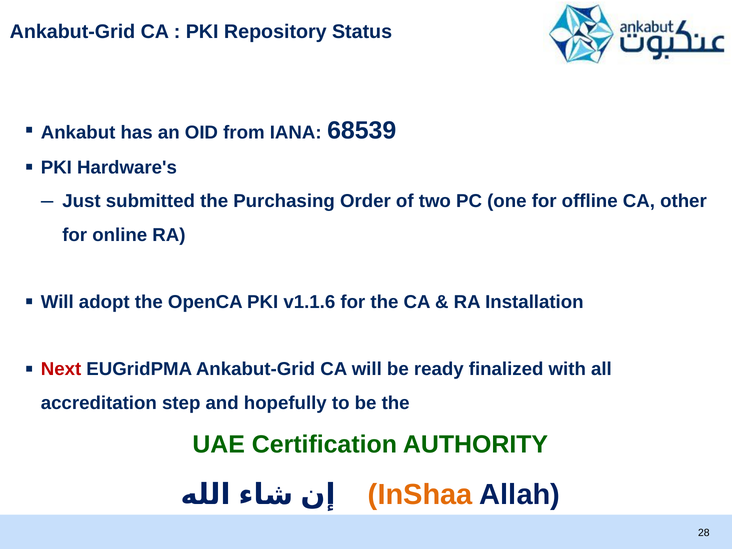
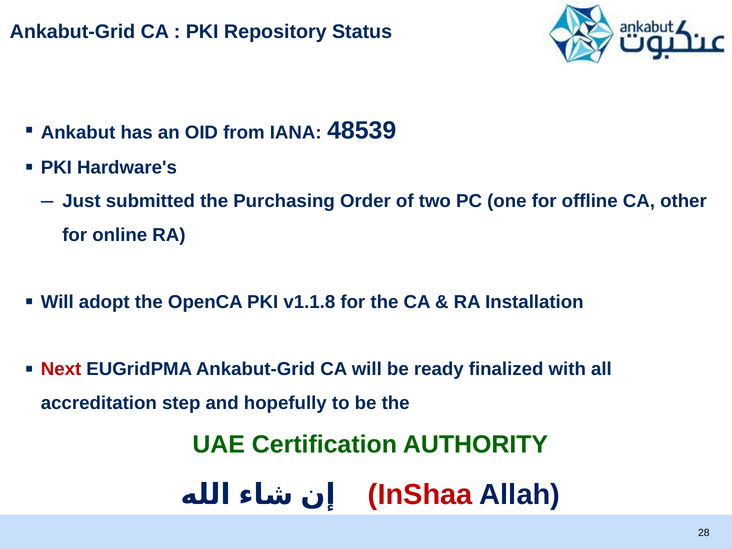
68539: 68539 -> 48539
v1.1.6: v1.1.6 -> v1.1.8
InShaa colour: orange -> red
